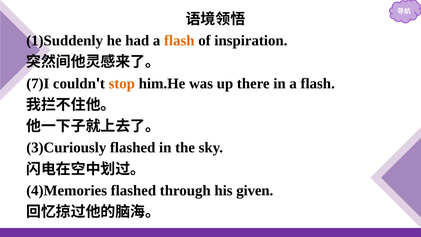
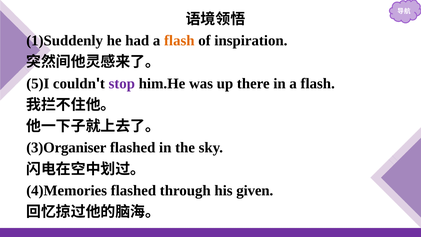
7)I: 7)I -> 5)I
stop colour: orange -> purple
3)Curiously: 3)Curiously -> 3)Organiser
